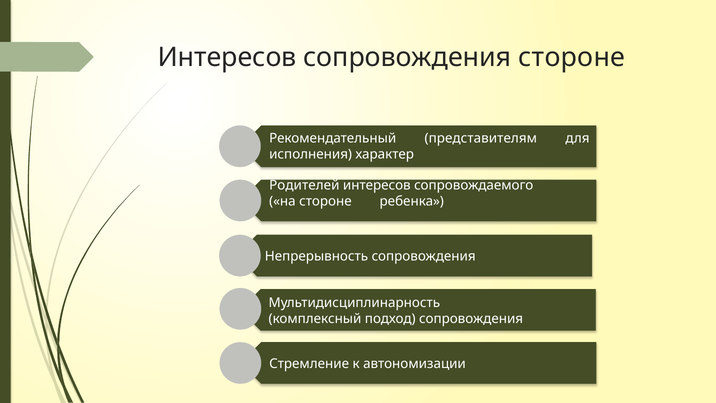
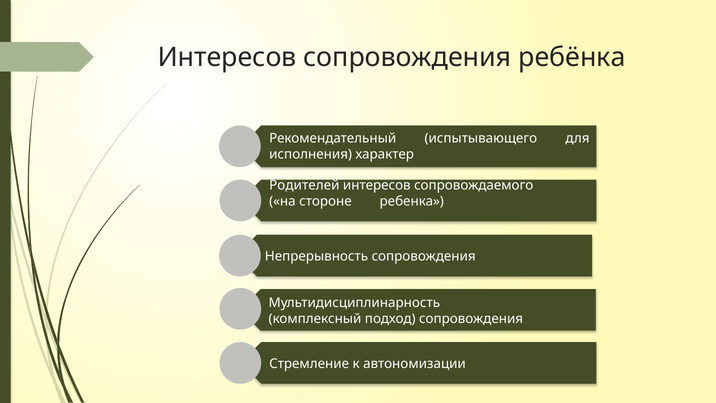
сопровождения стороне: стороне -> ребёнка
представителям: представителям -> испытывающего
